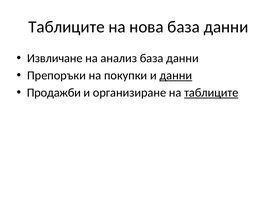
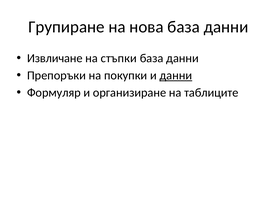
Таблиците at (66, 27): Таблиците -> Групиране
анализ: анализ -> стъпки
Продажби: Продажби -> Формуляр
таблиците at (211, 93) underline: present -> none
